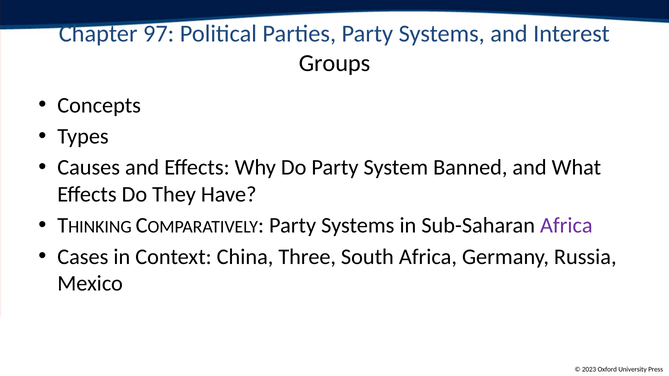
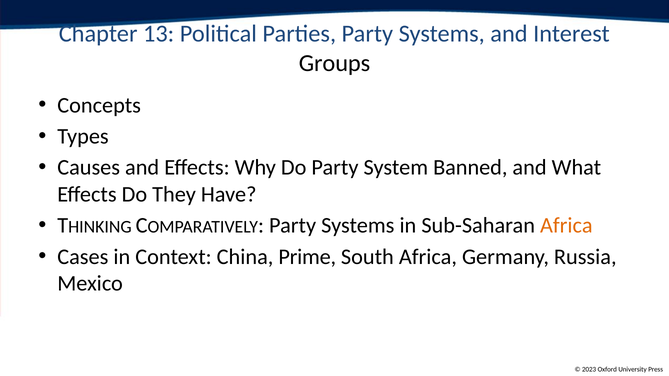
97: 97 -> 13
Africa at (566, 226) colour: purple -> orange
Three: Three -> Prime
